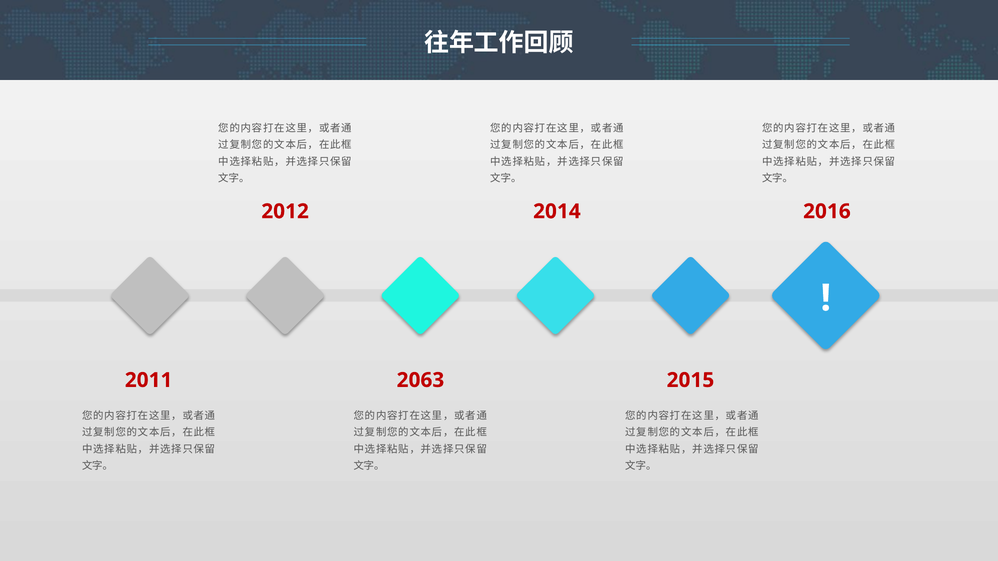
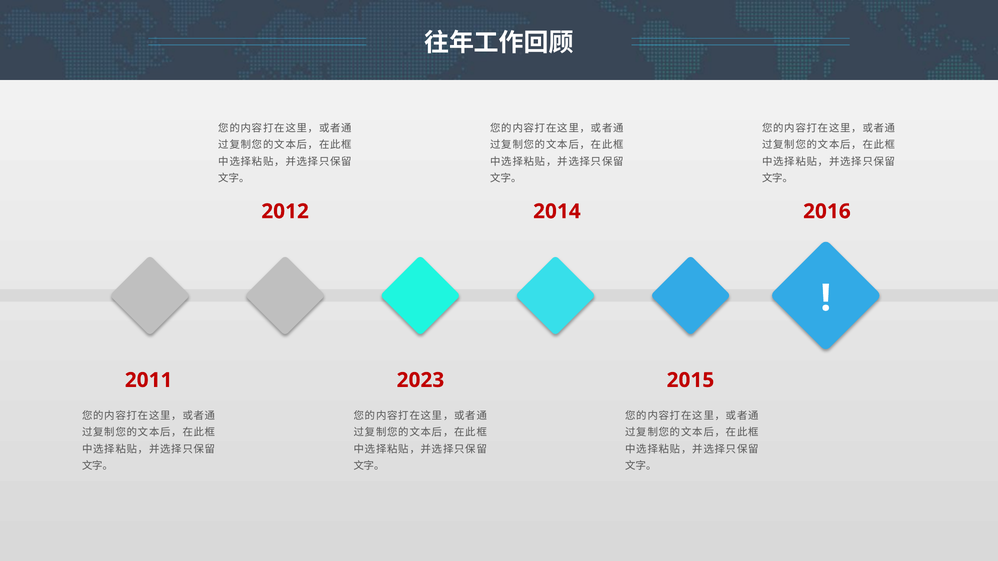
2063: 2063 -> 2023
